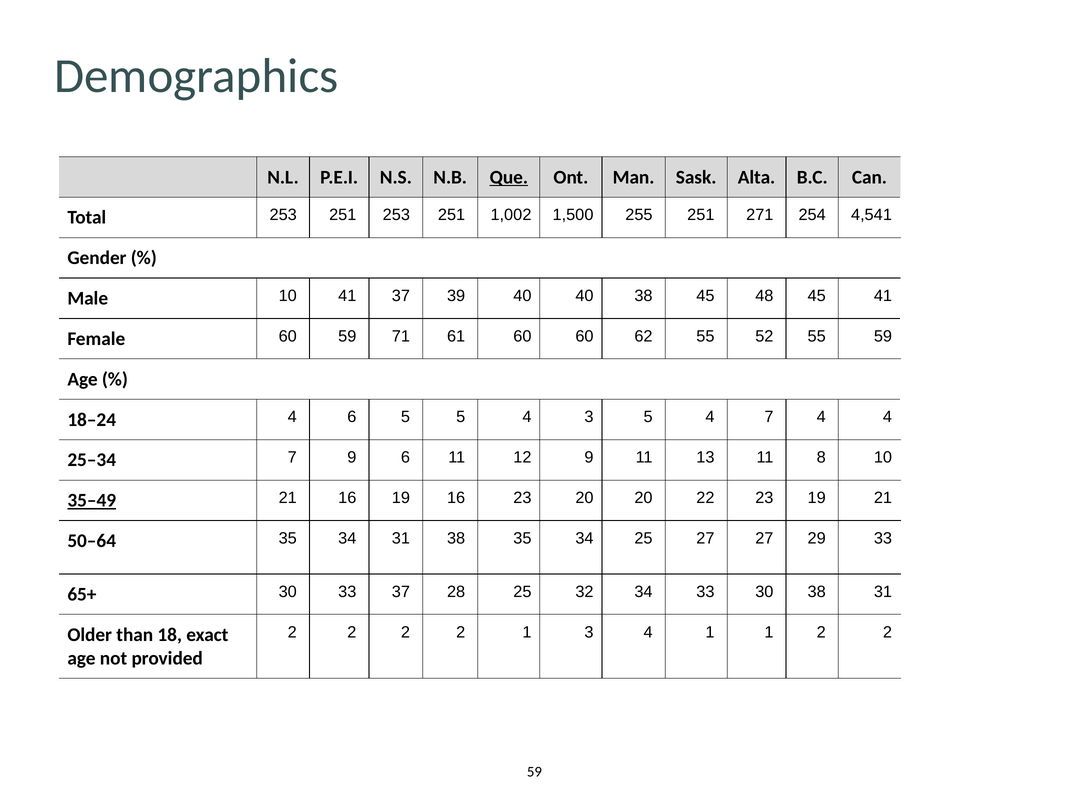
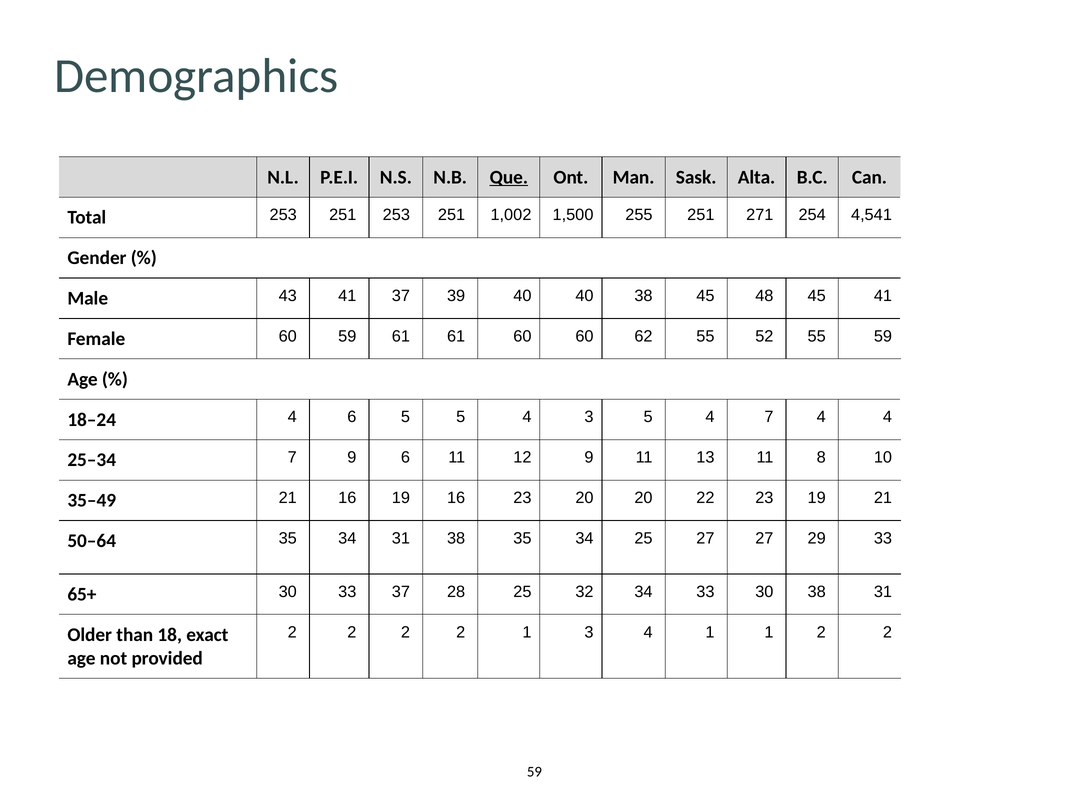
Male 10: 10 -> 43
59 71: 71 -> 61
35–49 underline: present -> none
